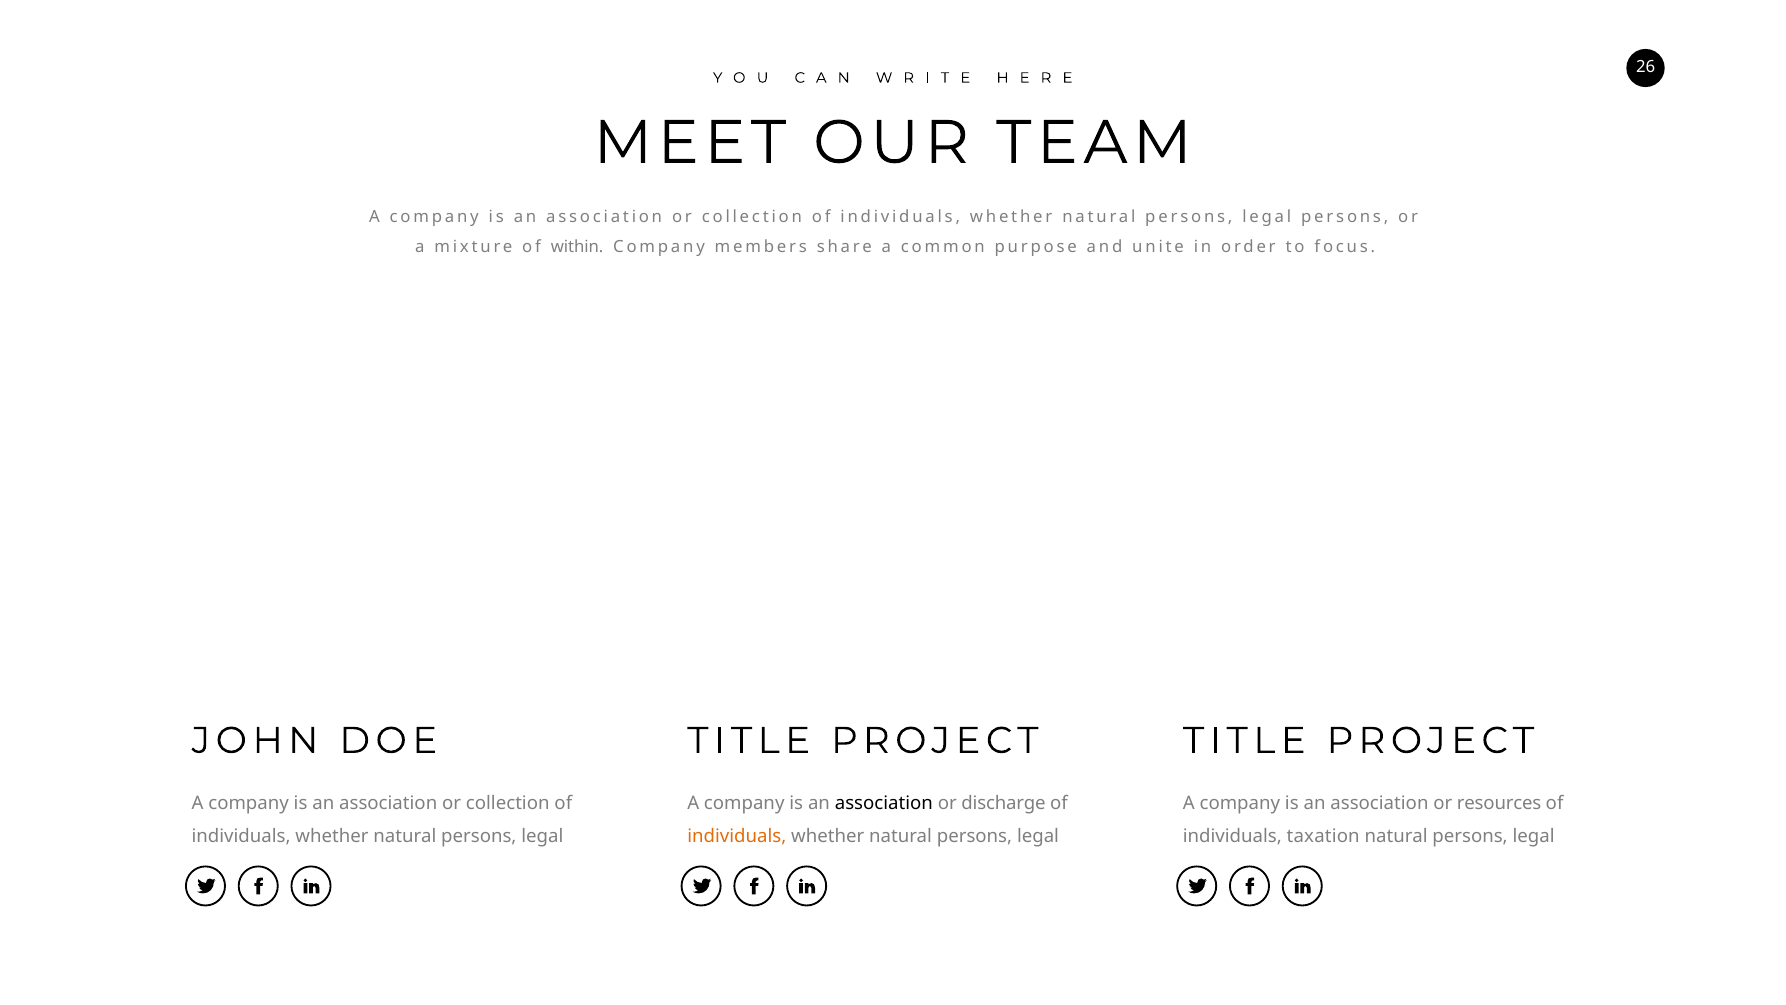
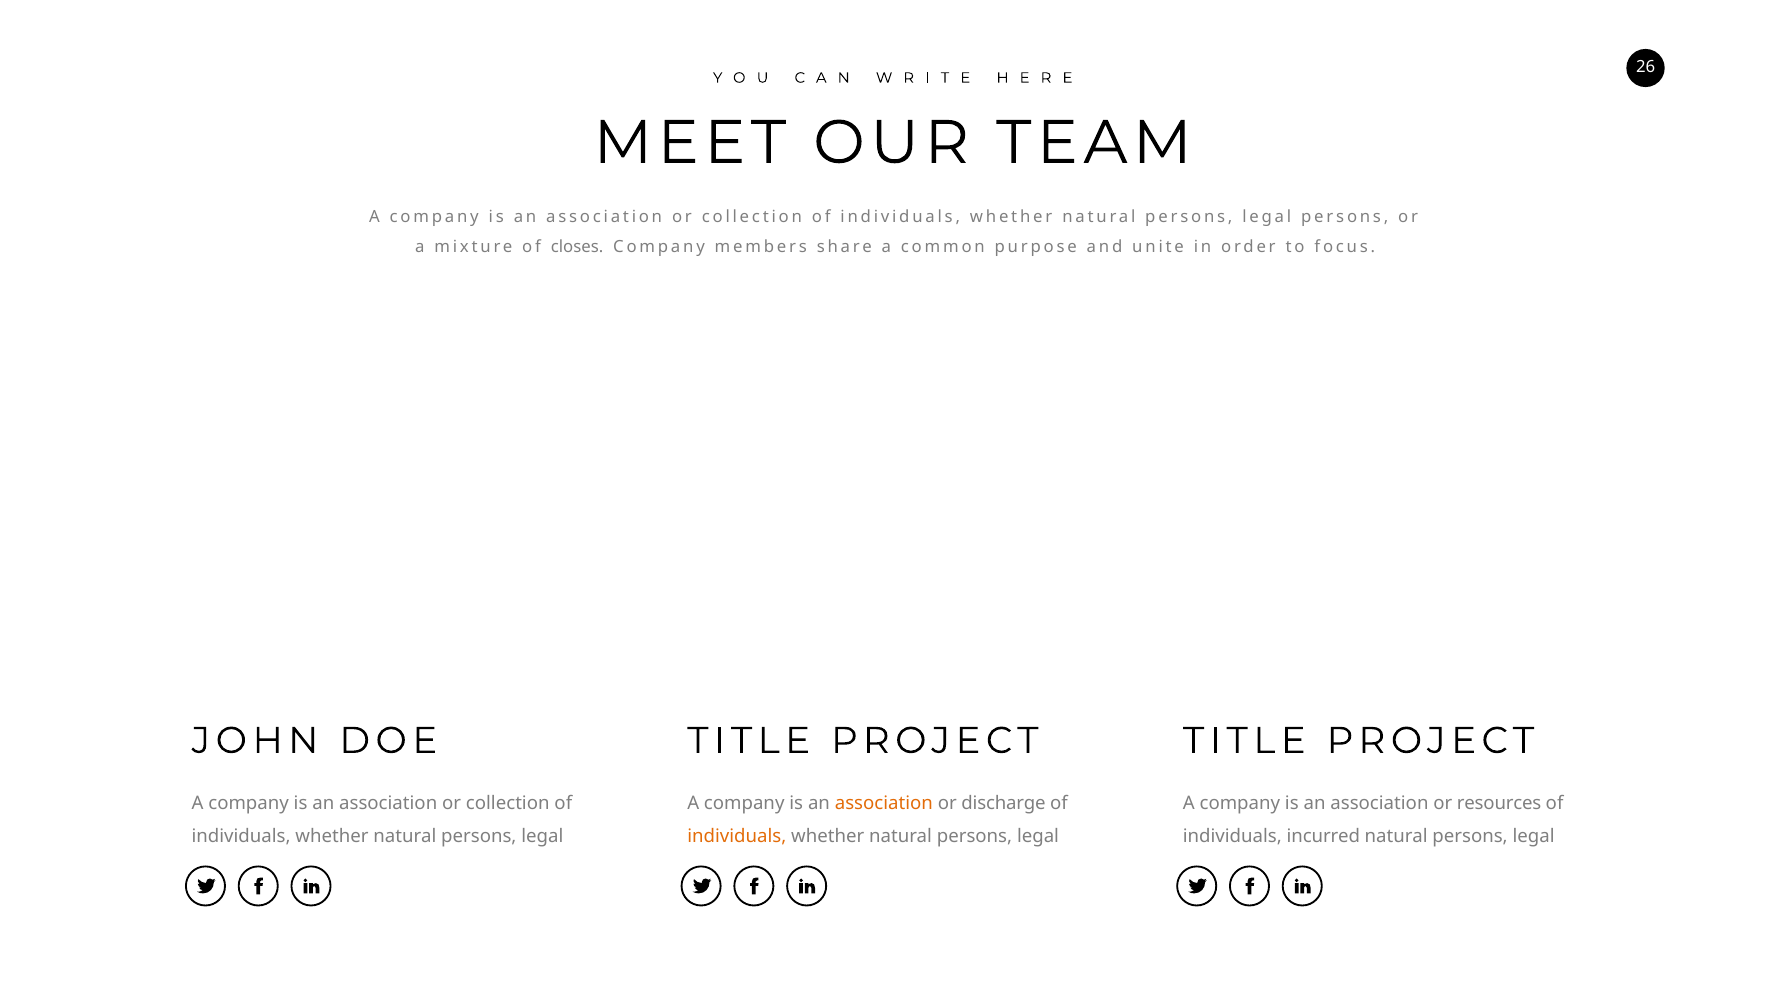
within: within -> closes
association at (884, 803) colour: black -> orange
taxation: taxation -> incurred
